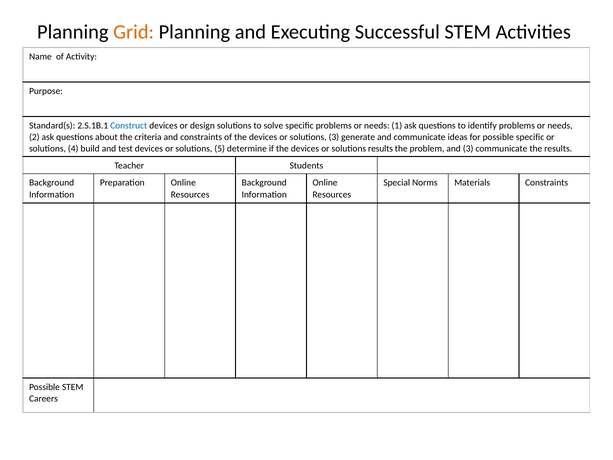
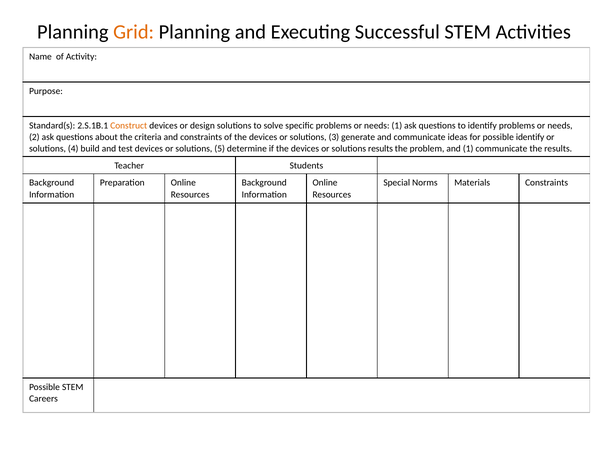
Construct colour: blue -> orange
possible specific: specific -> identify
and 3: 3 -> 1
